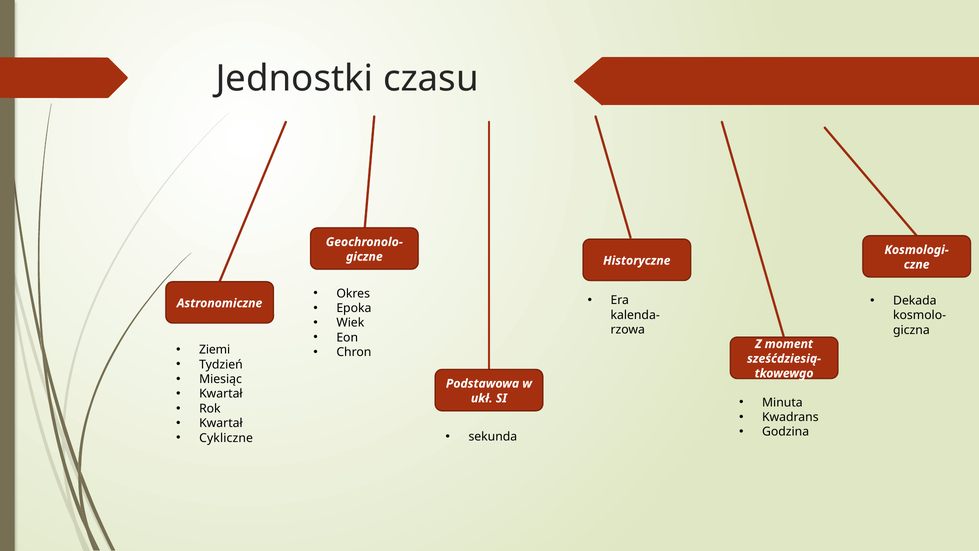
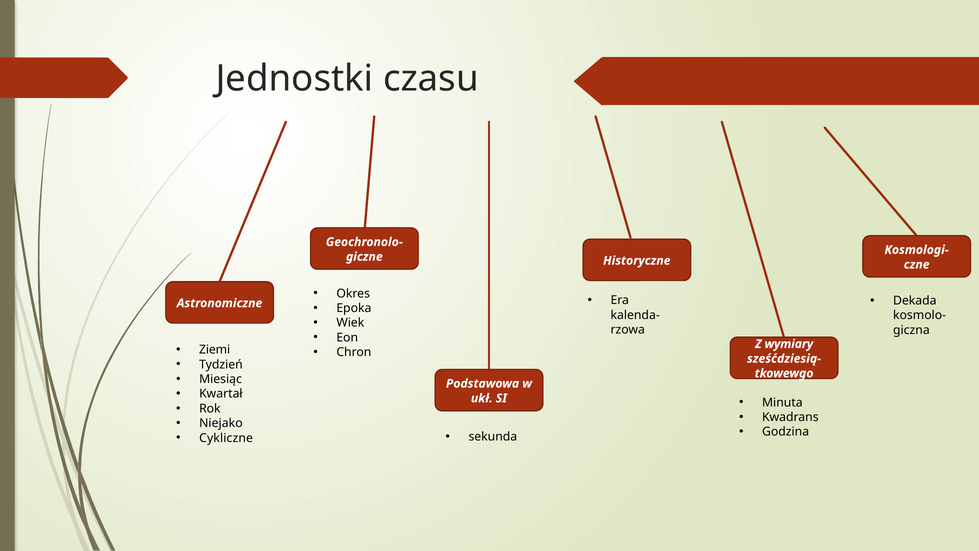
moment: moment -> wymiary
Kwartał at (221, 423): Kwartał -> Niejako
